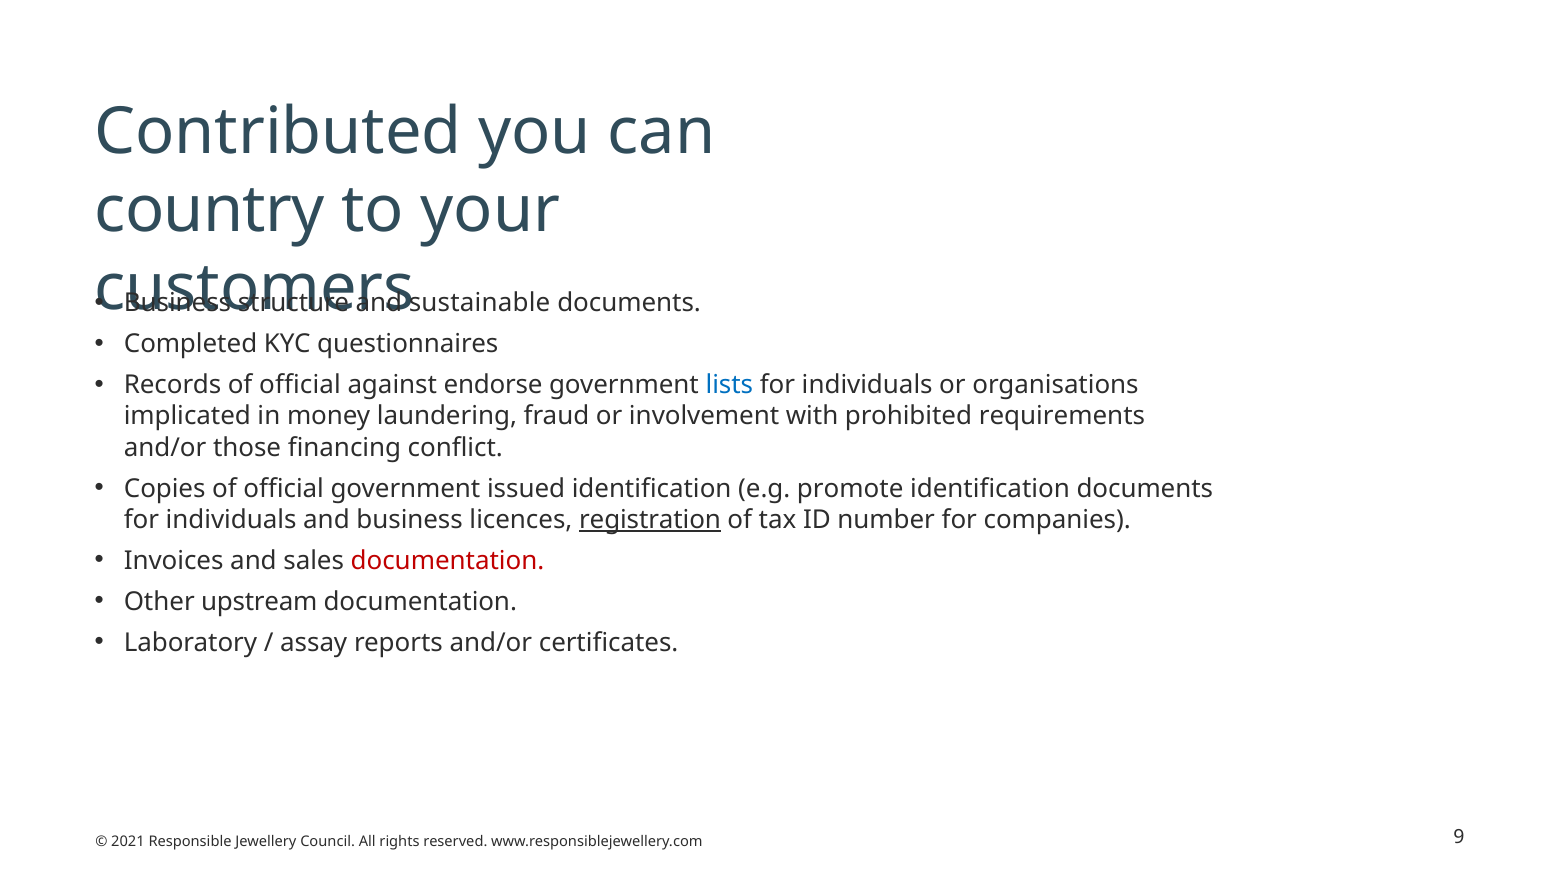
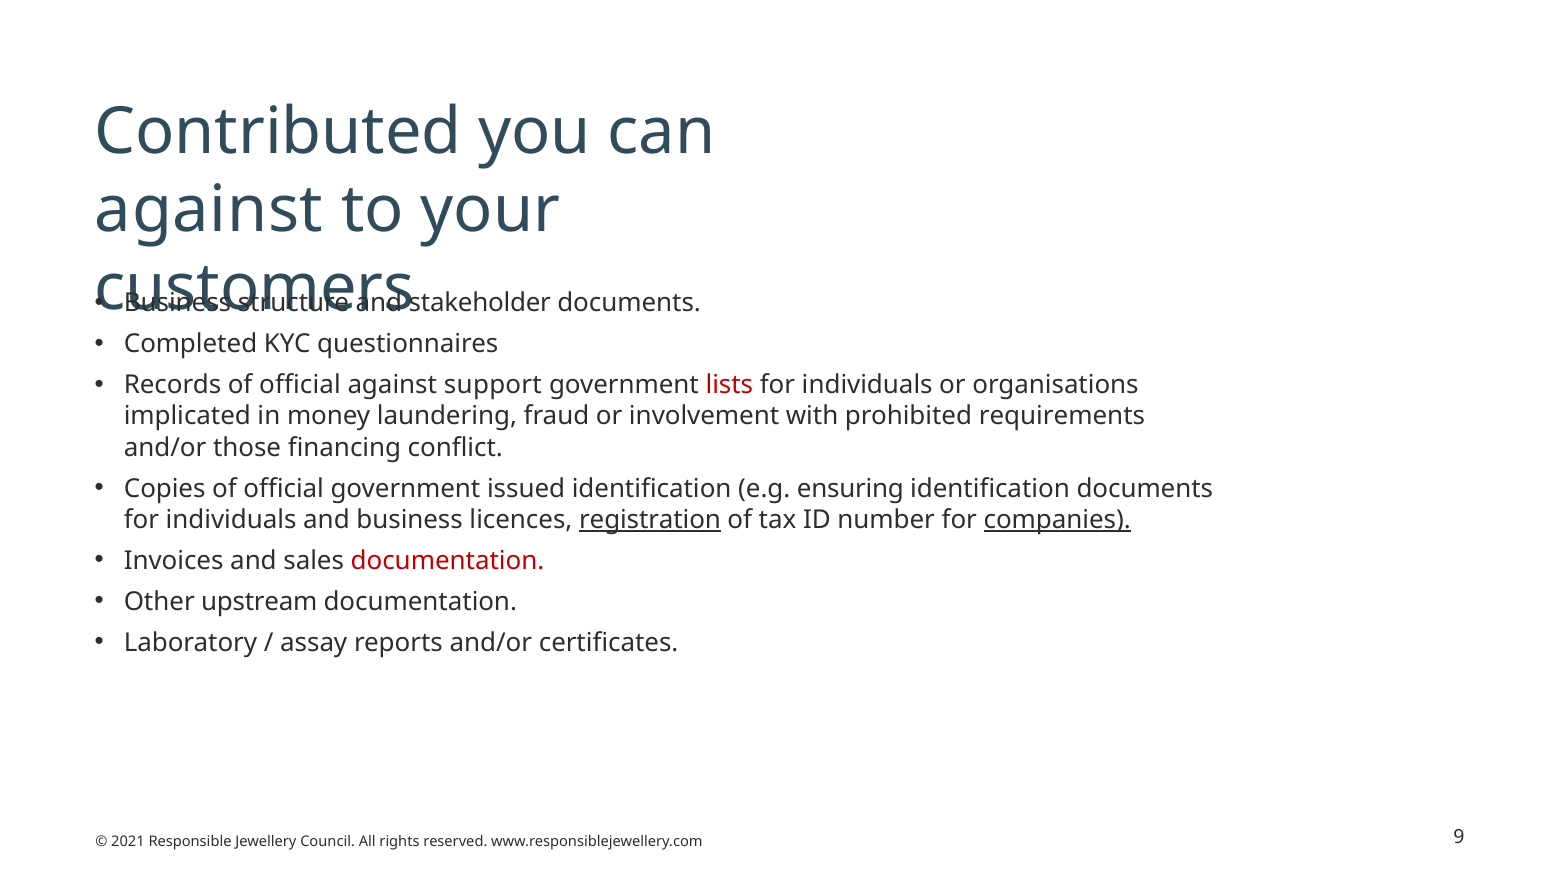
country at (210, 210): country -> against
sustainable: sustainable -> stakeholder
endorse: endorse -> support
lists colour: blue -> red
promote: promote -> ensuring
companies underline: none -> present
